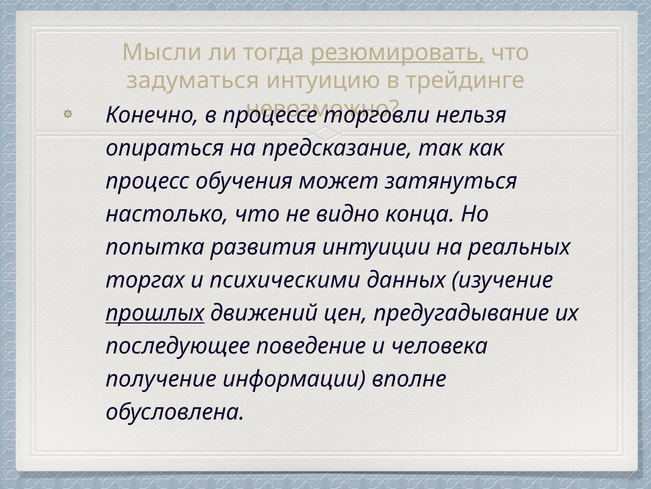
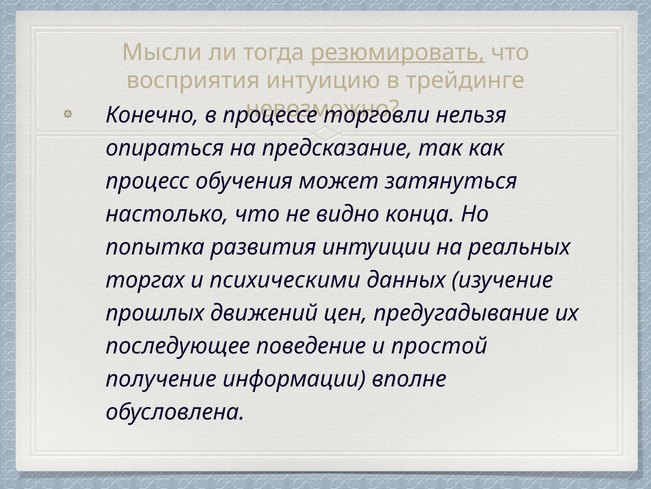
задуматься: задуматься -> восприятия
прошлых underline: present -> none
человека: человека -> простой
